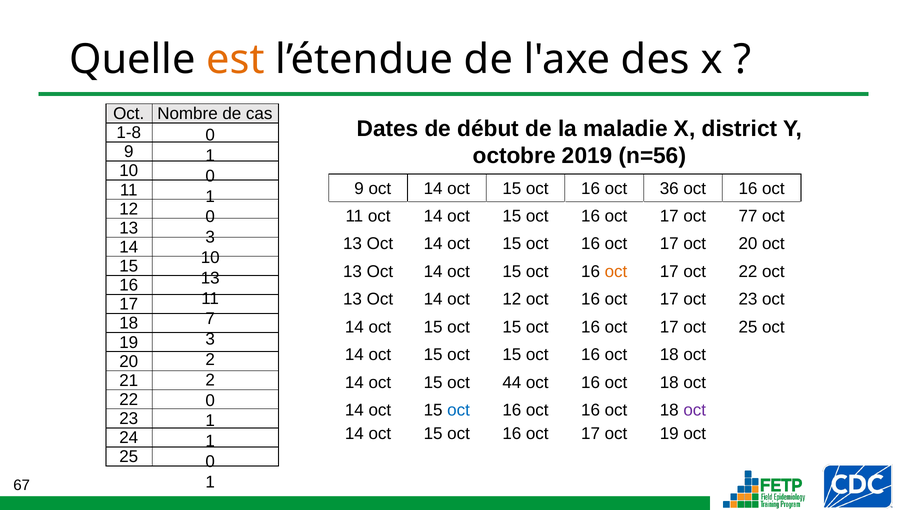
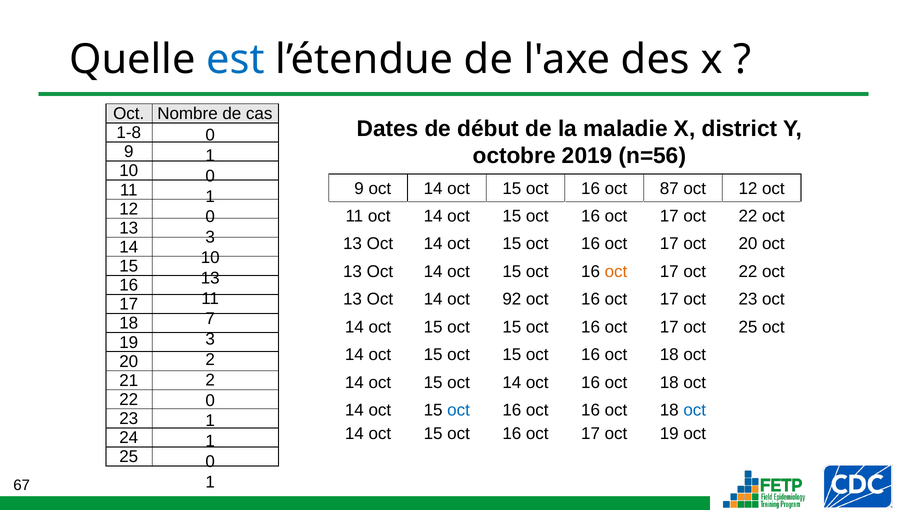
est colour: orange -> blue
36: 36 -> 87
16 at (748, 188): 16 -> 12
77 at (748, 216): 77 -> 22
oct 12: 12 -> 92
15 oct 44: 44 -> 14
oct at (695, 410) colour: purple -> blue
